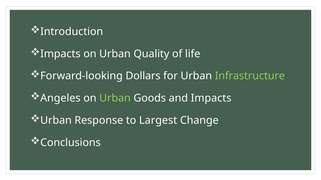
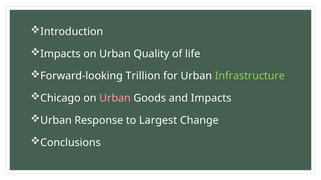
Dollars: Dollars -> Trillion
Angeles: Angeles -> Chicago
Urban at (115, 98) colour: light green -> pink
